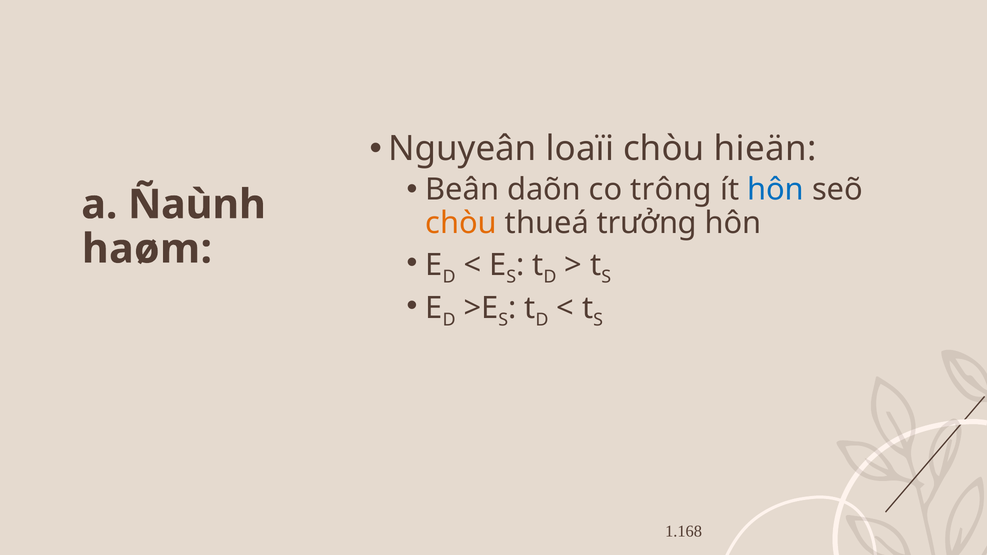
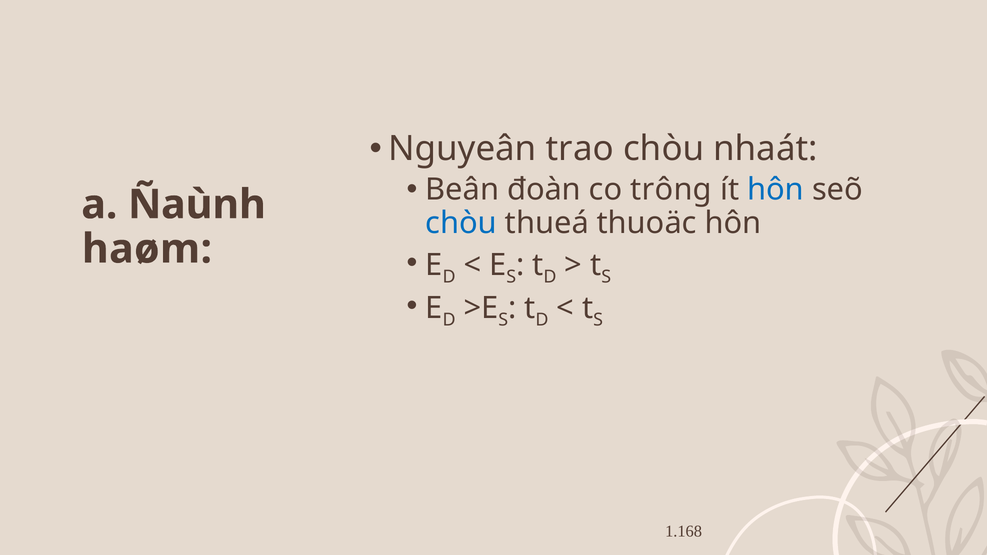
loaïi: loaïi -> trao
hieän: hieän -> nhaát
daõn: daõn -> đoàn
chòu at (461, 223) colour: orange -> blue
trưởng: trưởng -> thuoäc
